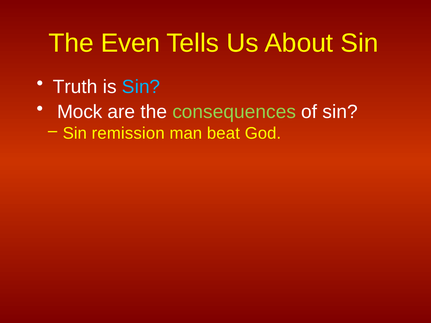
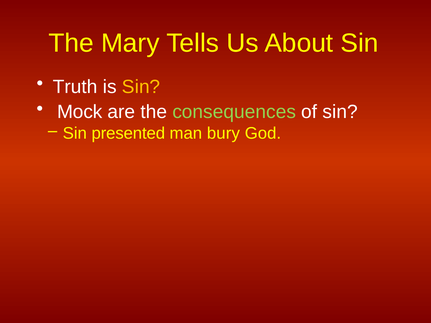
Even: Even -> Mary
Sin at (141, 87) colour: light blue -> yellow
remission: remission -> presented
beat: beat -> bury
